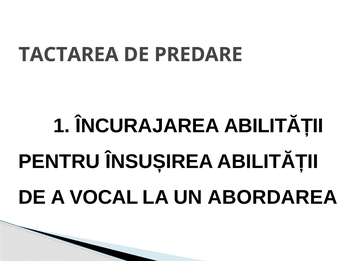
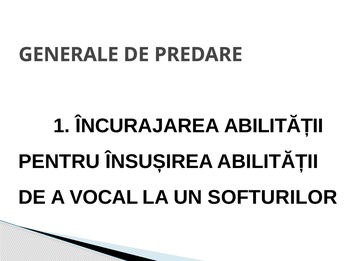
TACTAREA: TACTAREA -> GENERALE
ABORDAREA: ABORDAREA -> SOFTURILOR
